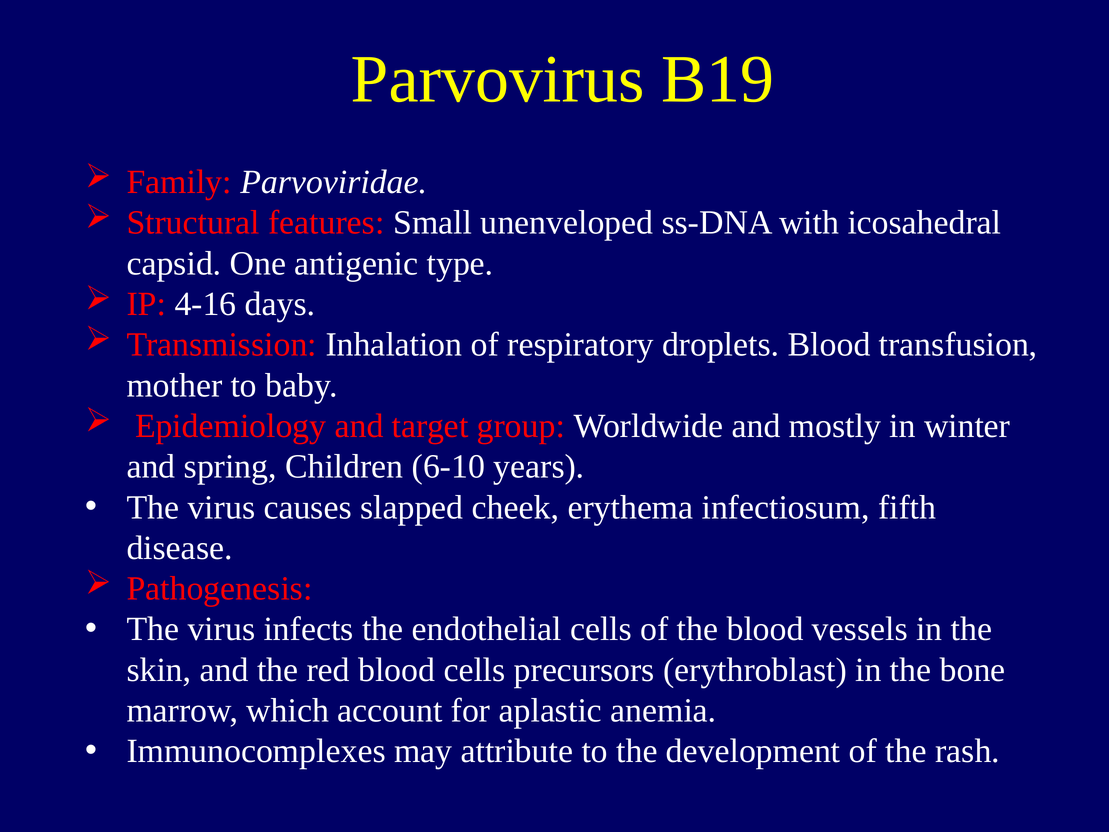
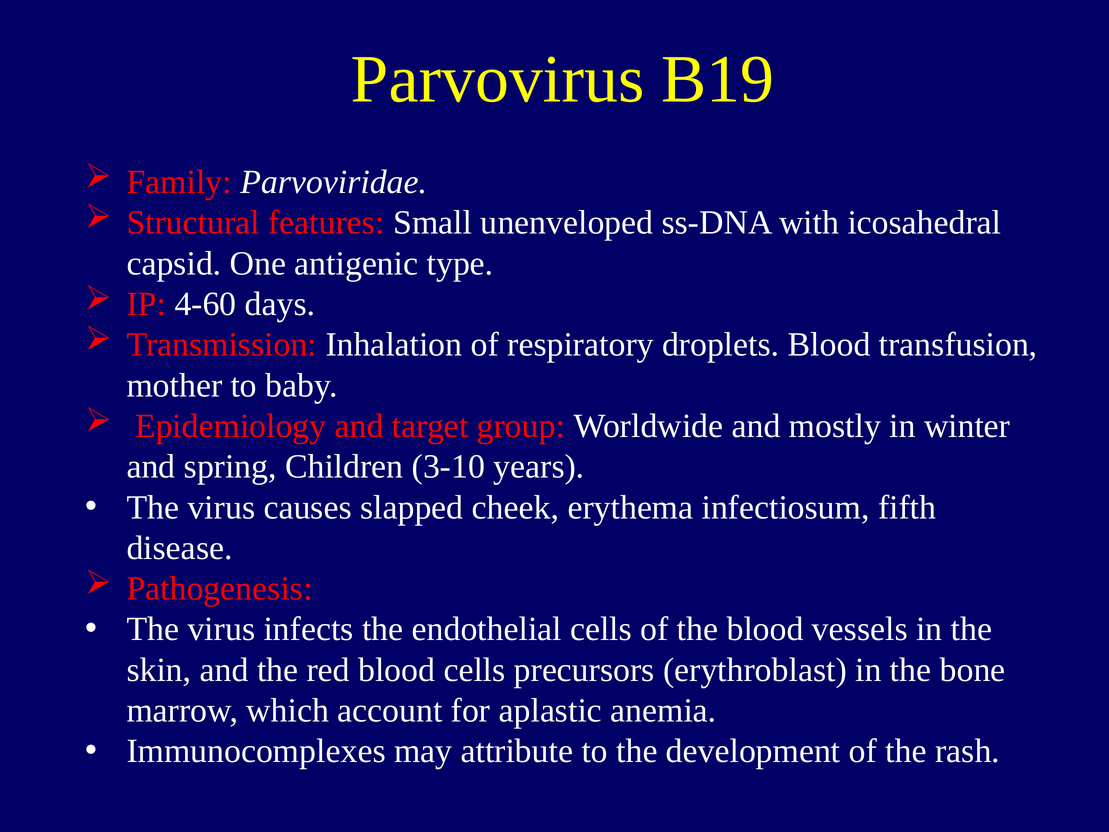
4-16: 4-16 -> 4-60
6-10: 6-10 -> 3-10
